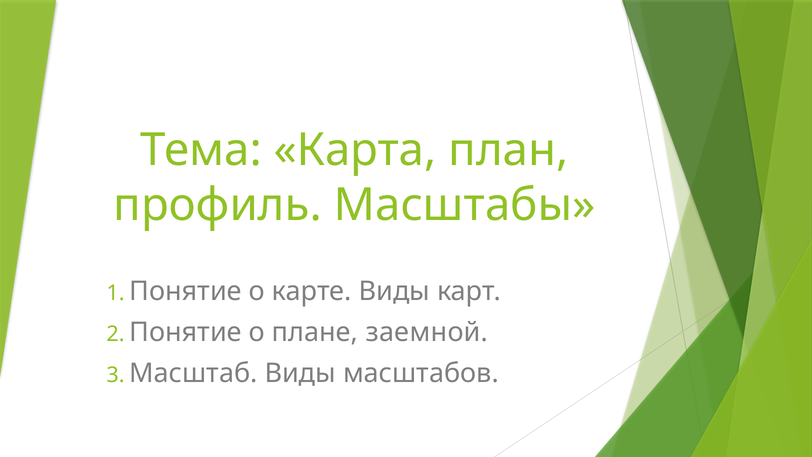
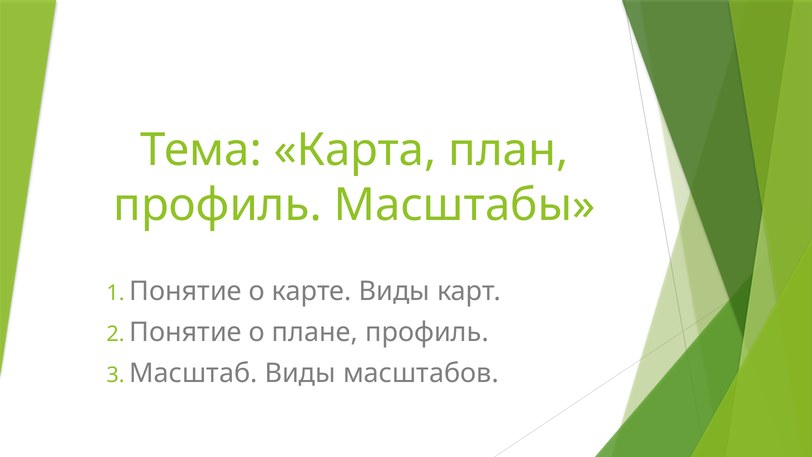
плане заемной: заемной -> профиль
